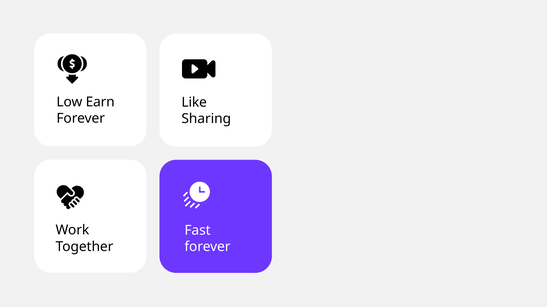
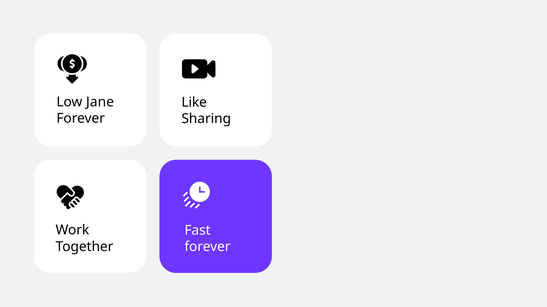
Earn: Earn -> Jane
